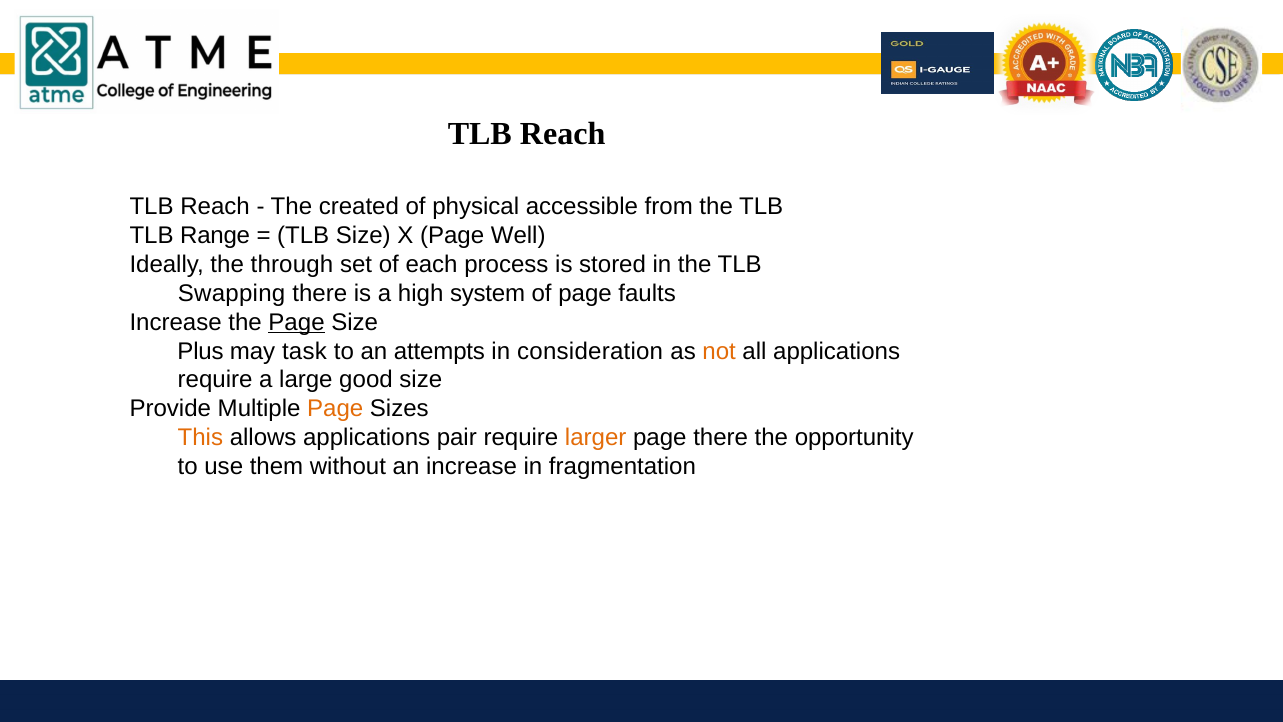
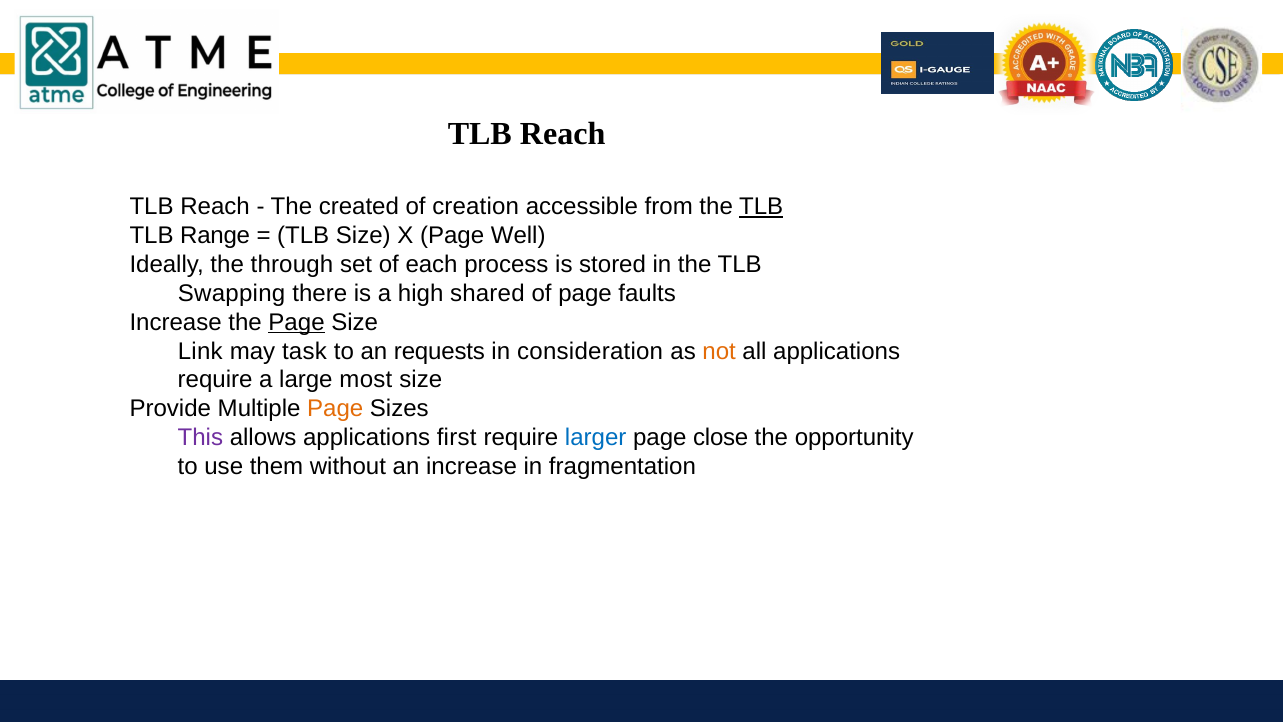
physical: physical -> creation
TLB at (761, 207) underline: none -> present
system: system -> shared
Plus: Plus -> Link
attempts: attempts -> requests
good: good -> most
This colour: orange -> purple
pair: pair -> first
larger colour: orange -> blue
page there: there -> close
